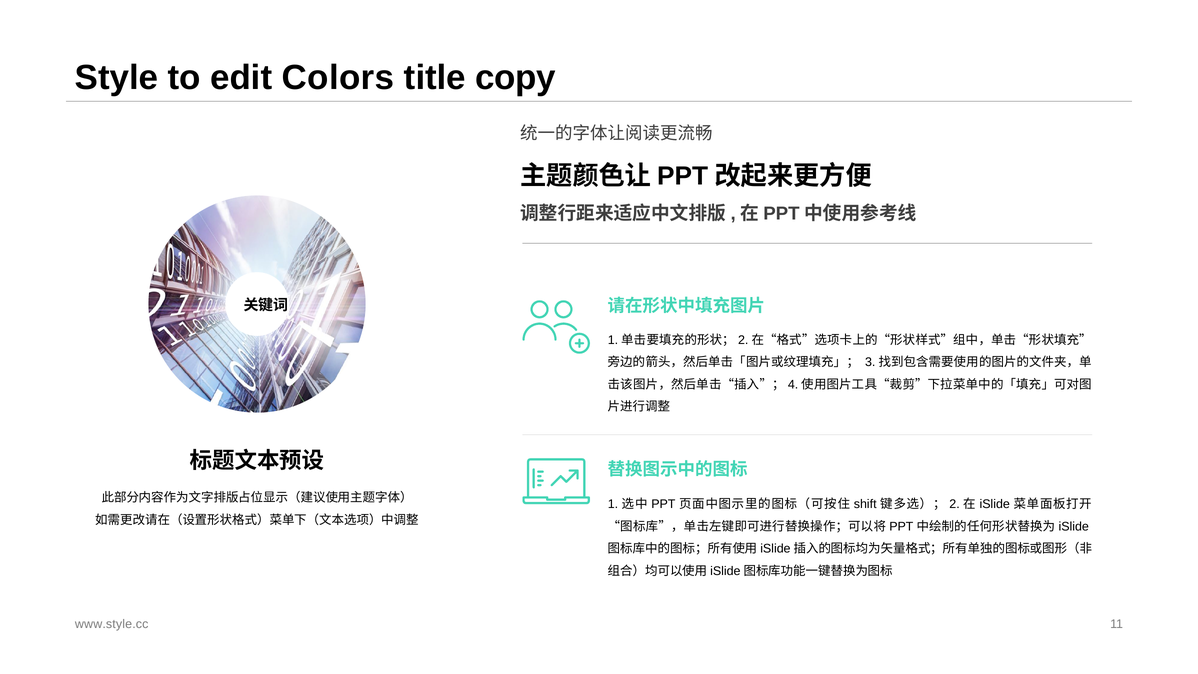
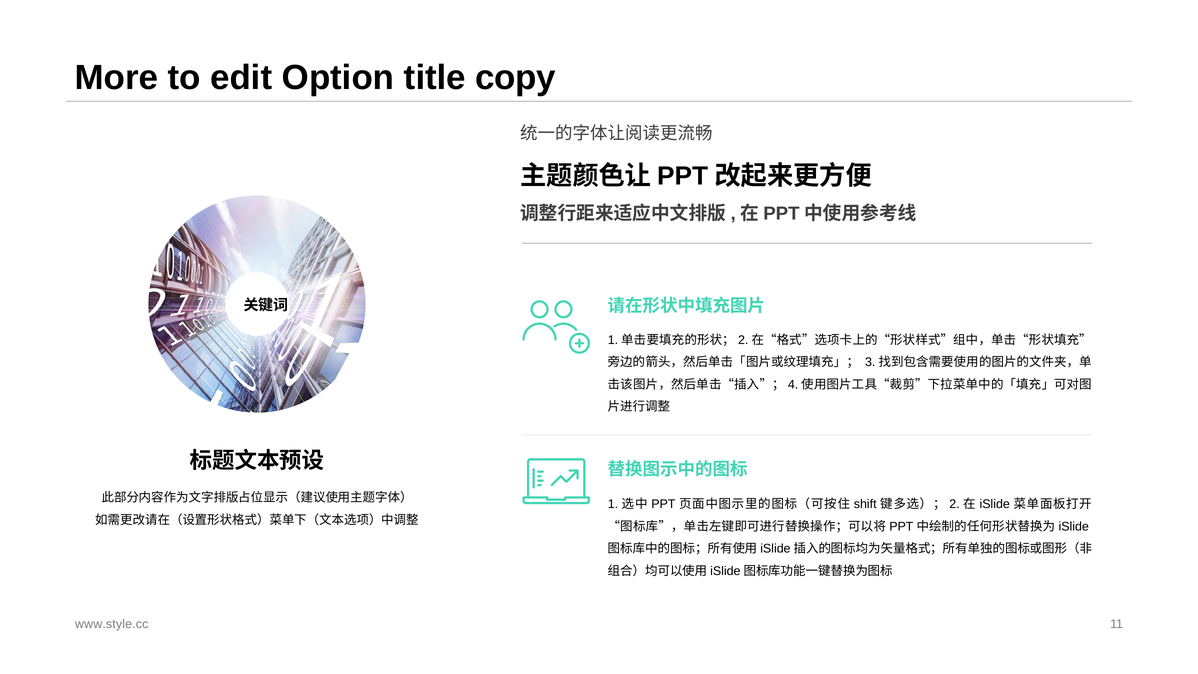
Style: Style -> More
Colors: Colors -> Option
